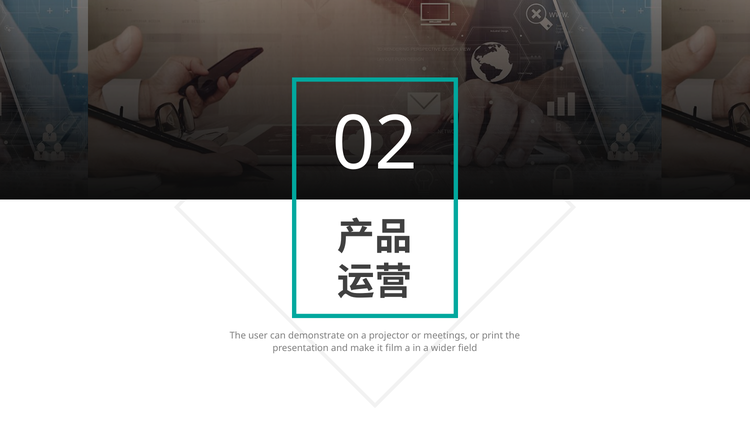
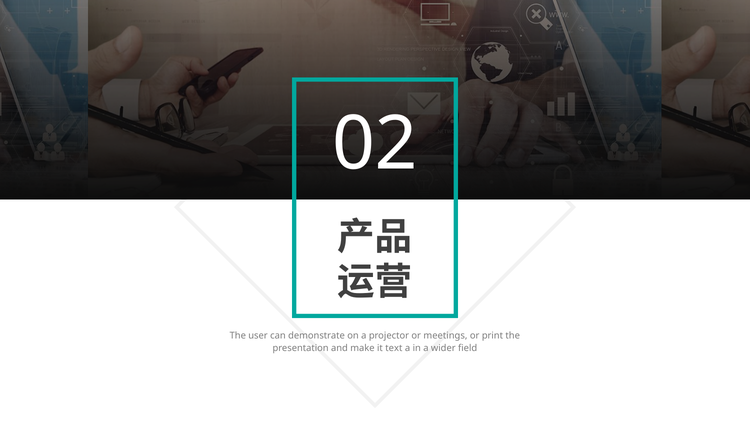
film: film -> text
